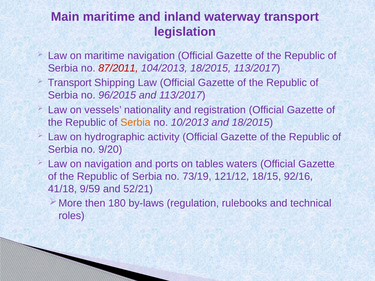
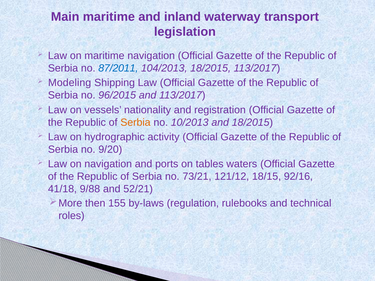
87/2011 colour: red -> blue
Transport at (70, 83): Transport -> Modeling
73/19: 73/19 -> 73/21
9/59: 9/59 -> 9/88
180: 180 -> 155
